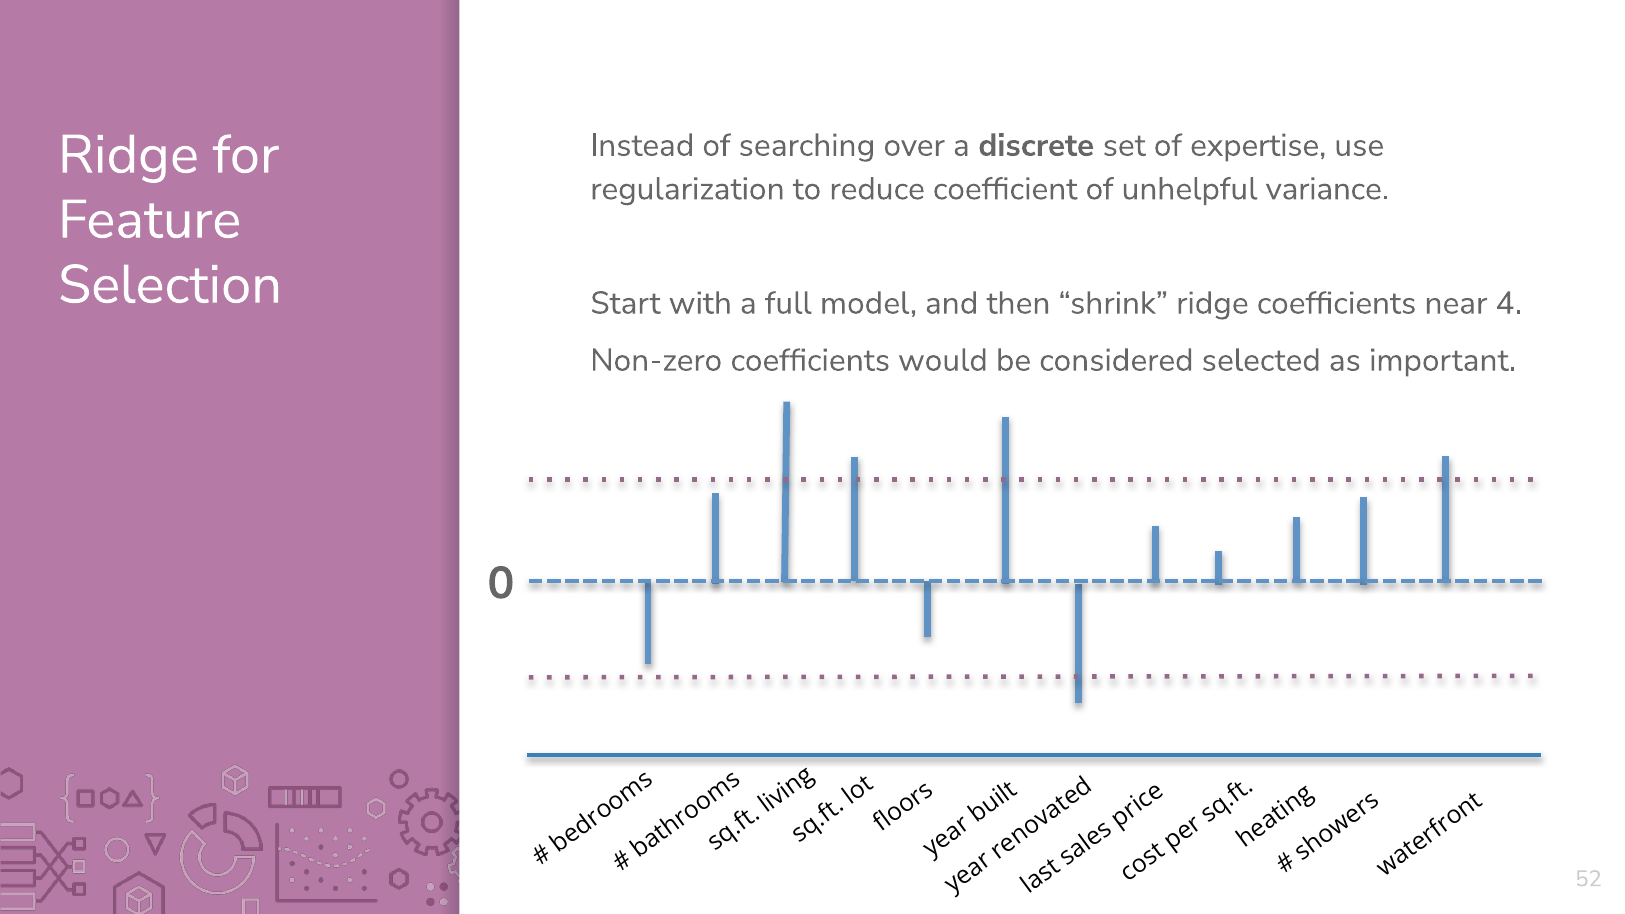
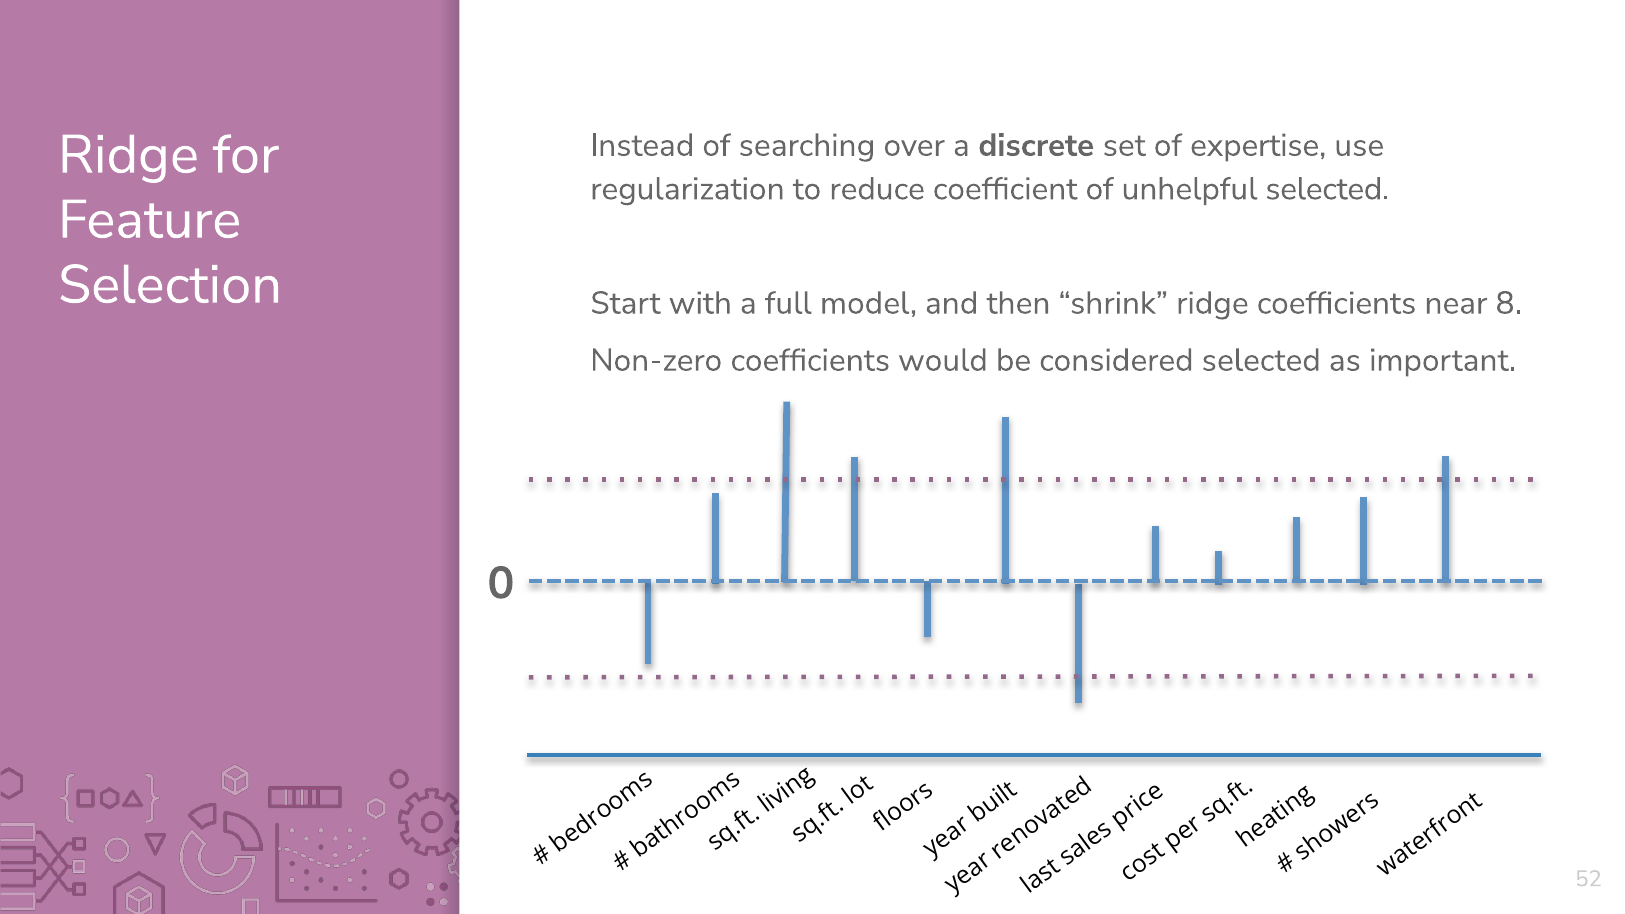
unhelpful variance: variance -> selected
4: 4 -> 8
